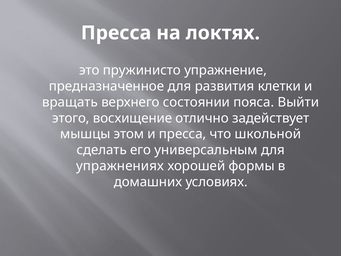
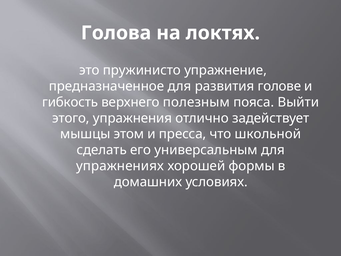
Пресса at (116, 33): Пресса -> Голова
клетки: клетки -> голове
вращать: вращать -> гибкость
состоянии: состоянии -> полезным
восхищение: восхищение -> упражнения
